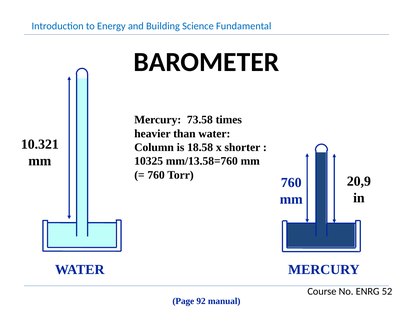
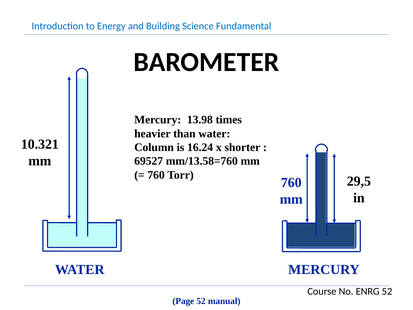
73.58: 73.58 -> 13.98
18.58: 18.58 -> 16.24
10325: 10325 -> 69527
20,9: 20,9 -> 29,5
Page 92: 92 -> 52
